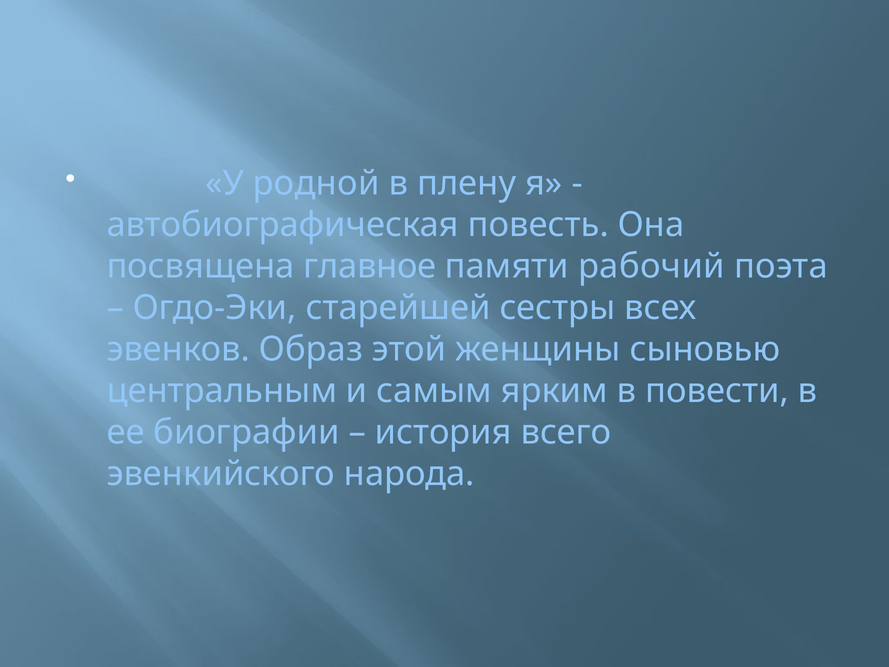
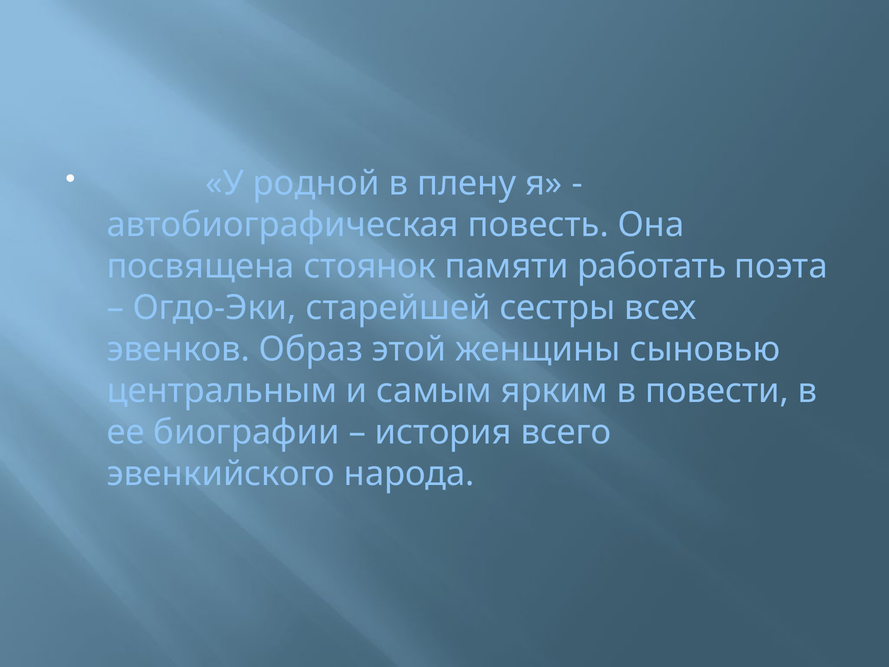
главное: главное -> стоянок
рабочий: рабочий -> работать
